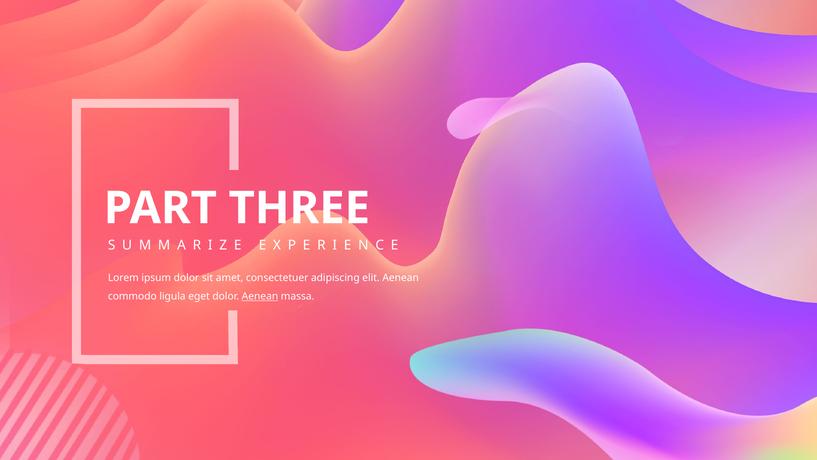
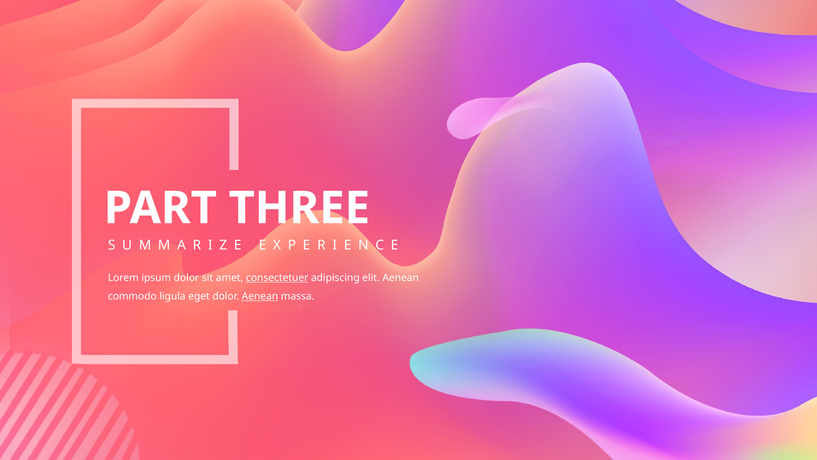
consectetuer underline: none -> present
